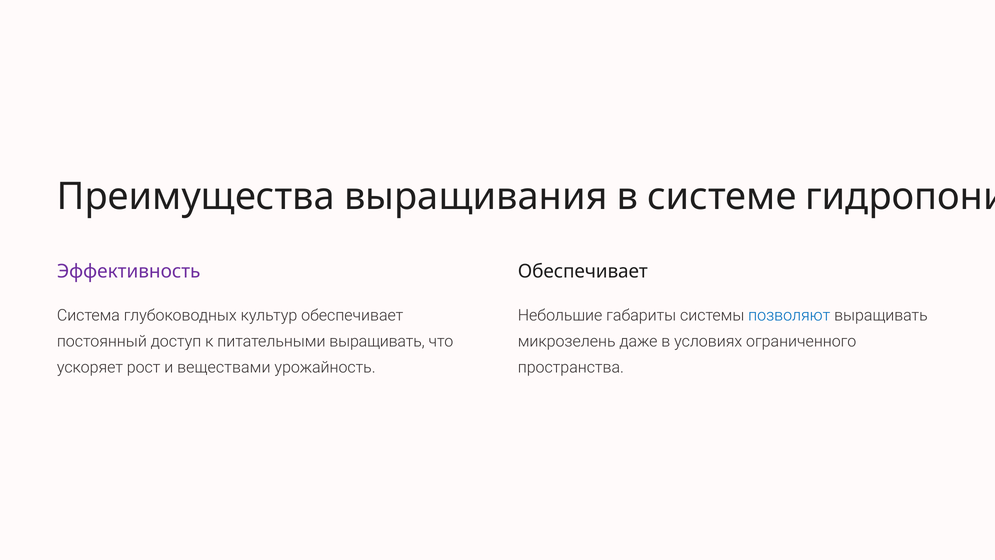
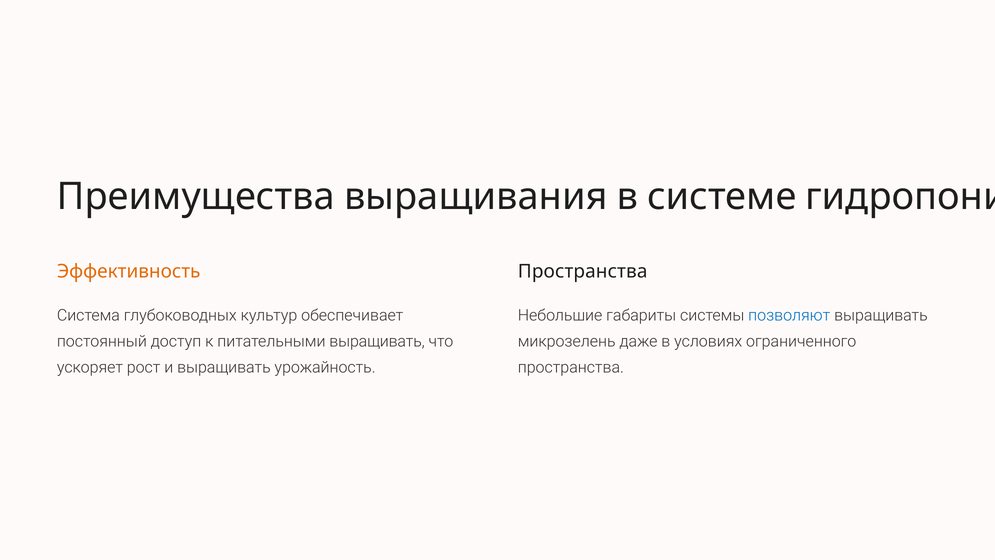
Эффективность colour: purple -> orange
Обеспечивает at (583, 271): Обеспечивает -> Пространства
и веществами: веществами -> выращивать
